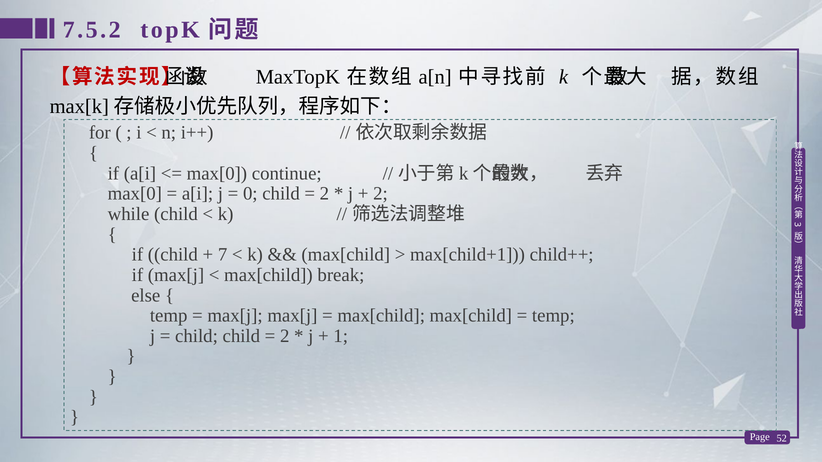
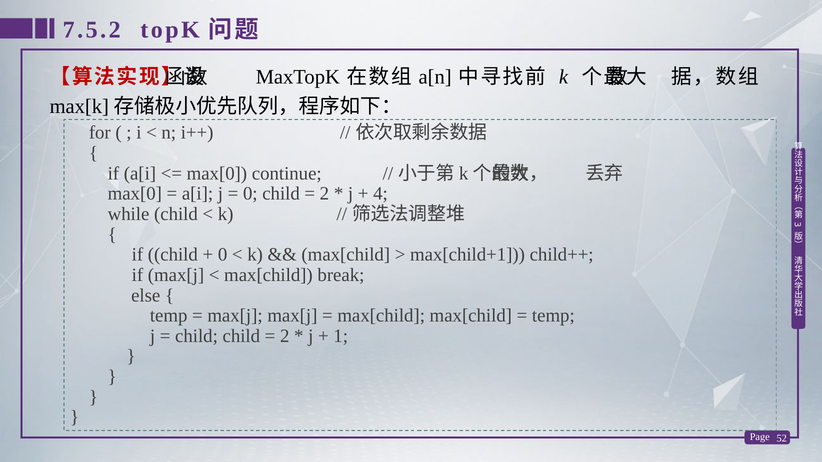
2 at (380, 194): 2 -> 4
7 at (223, 255): 7 -> 0
